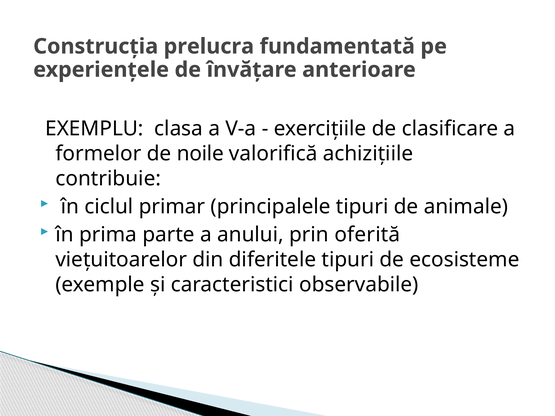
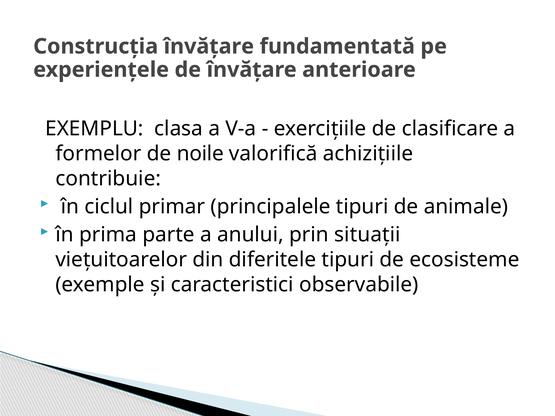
Construcția prelucra: prelucra -> învățare
oferită: oferită -> situații
